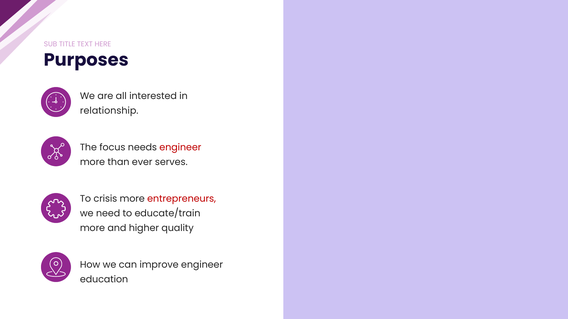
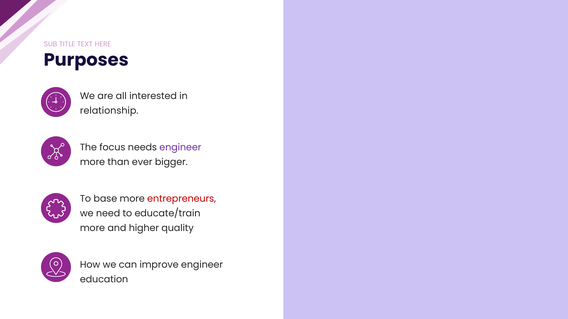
engineer at (180, 148) colour: red -> purple
serves: serves -> bigger
crisis: crisis -> base
